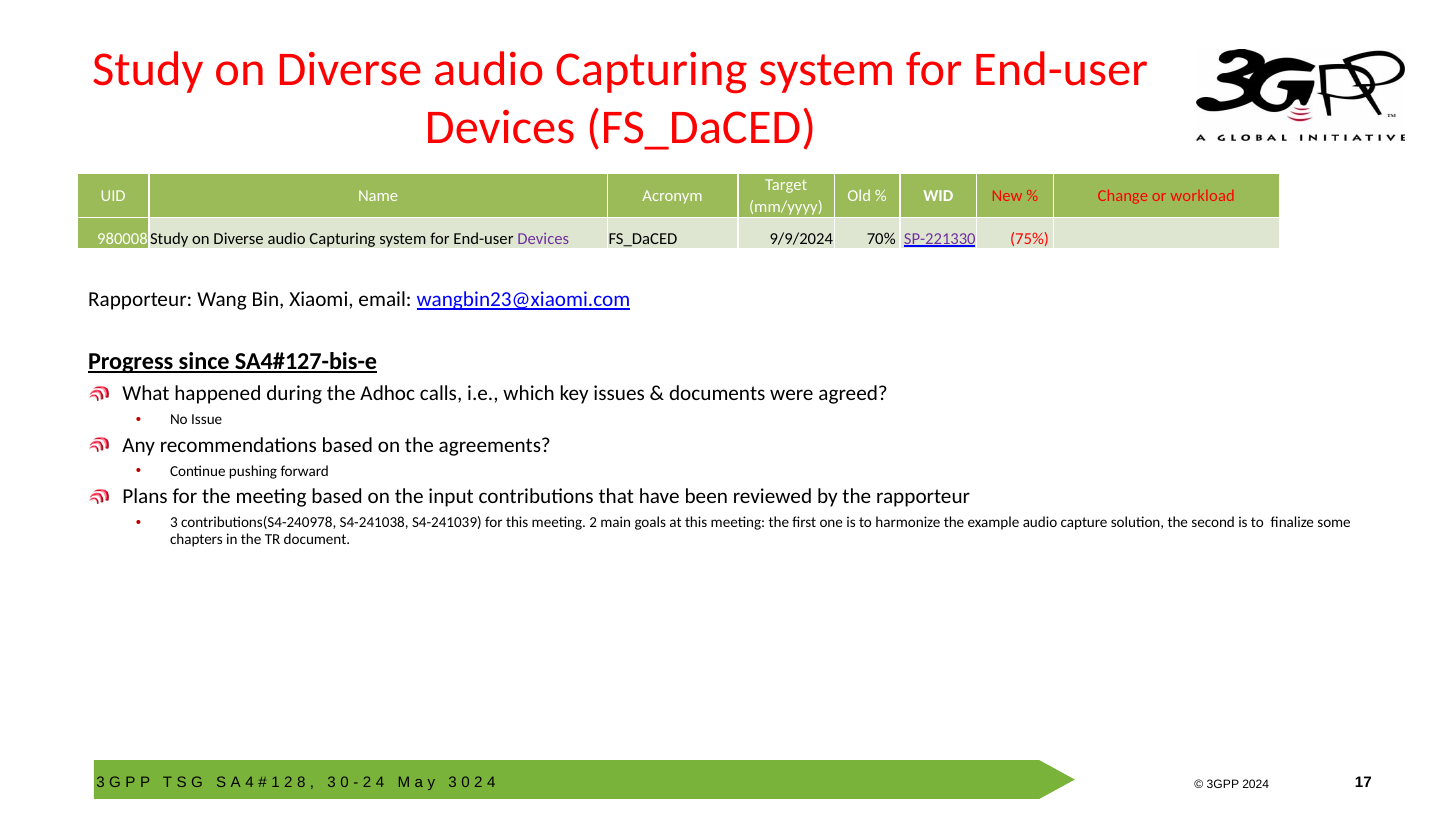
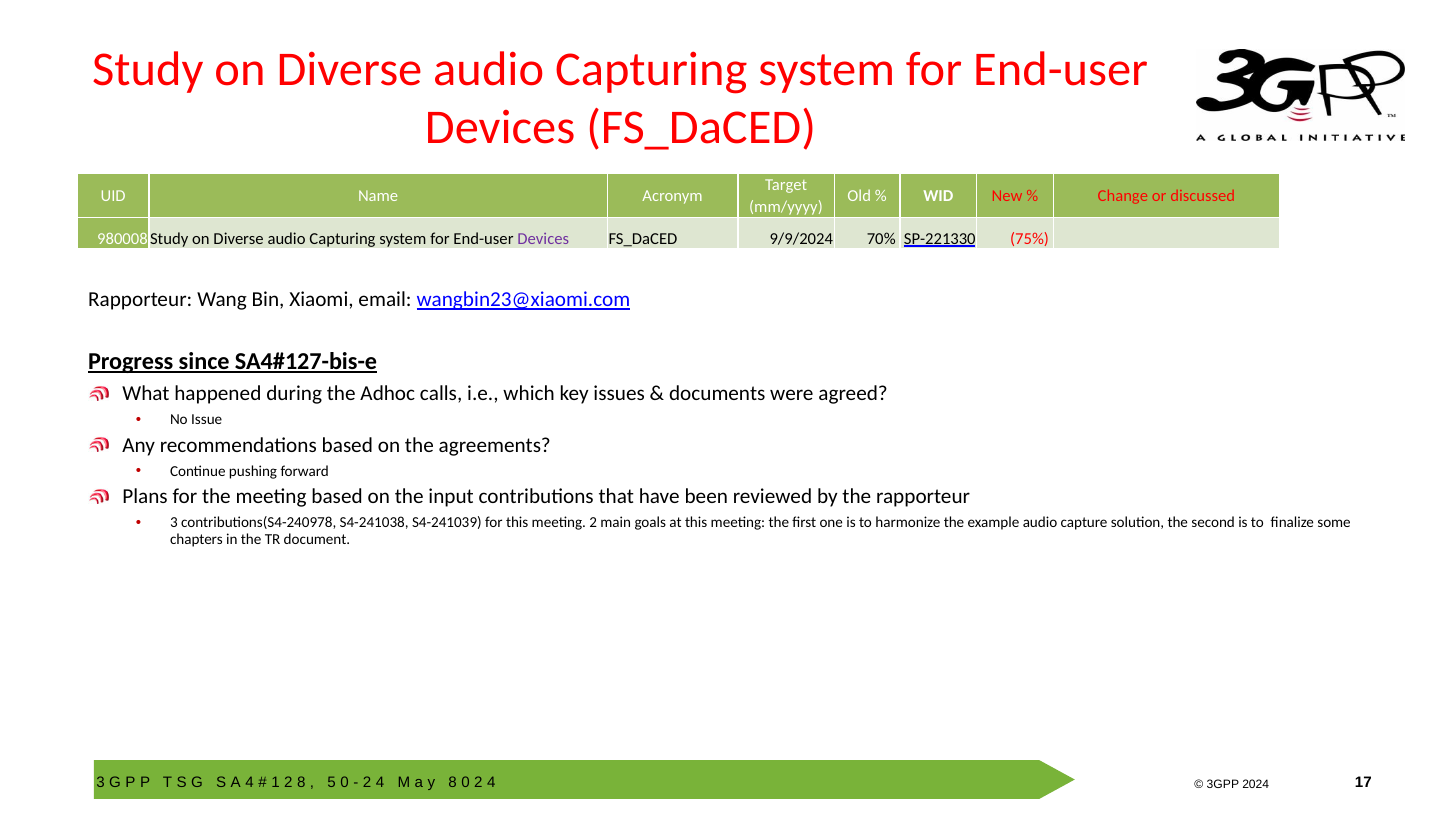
workload: workload -> discussed
SP-221330 colour: purple -> black
3 at (332, 782): 3 -> 5
3 at (453, 782): 3 -> 8
